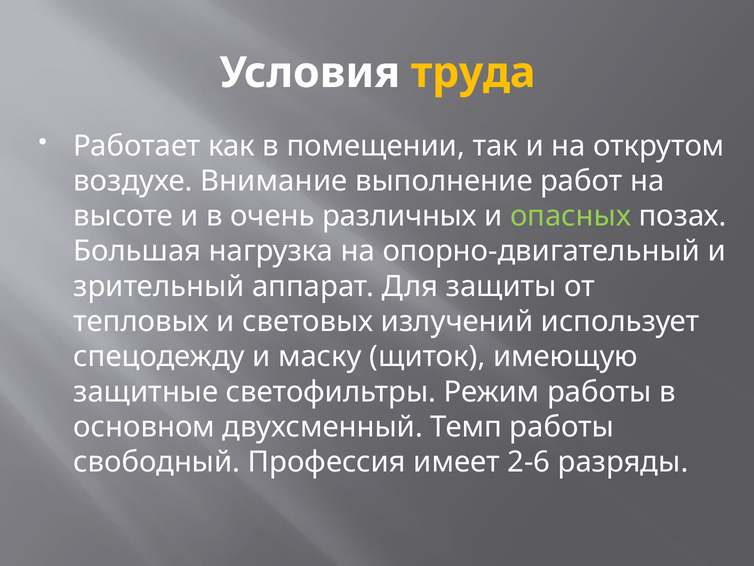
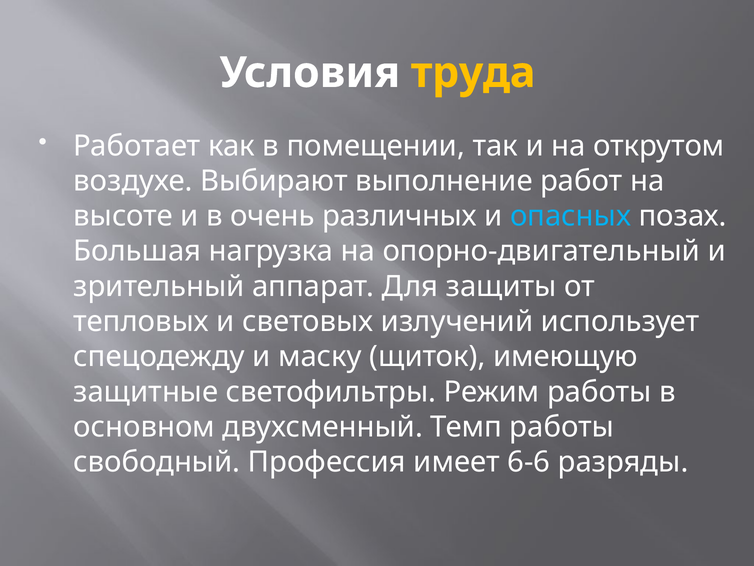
Внимание: Внимание -> Выбирают
опасных colour: light green -> light blue
2-6: 2-6 -> 6-6
